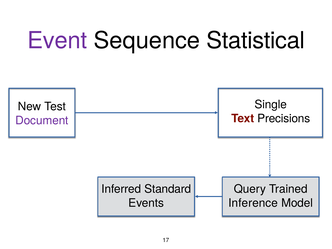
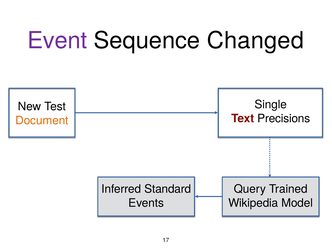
Statistical: Statistical -> Changed
Document colour: purple -> orange
Inference: Inference -> Wikipedia
